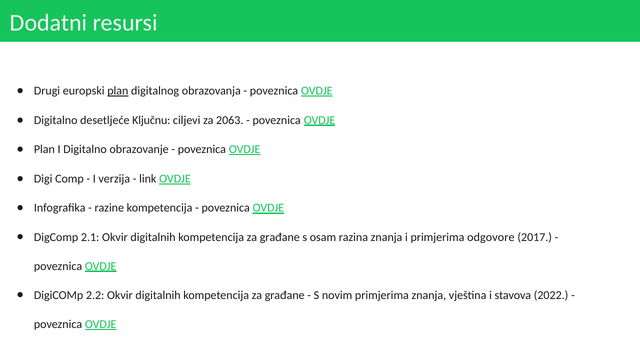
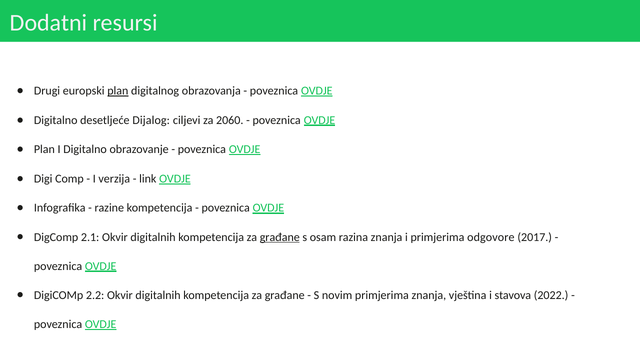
Ključnu: Ključnu -> Dijalog
2063: 2063 -> 2060
građane at (280, 237) underline: none -> present
